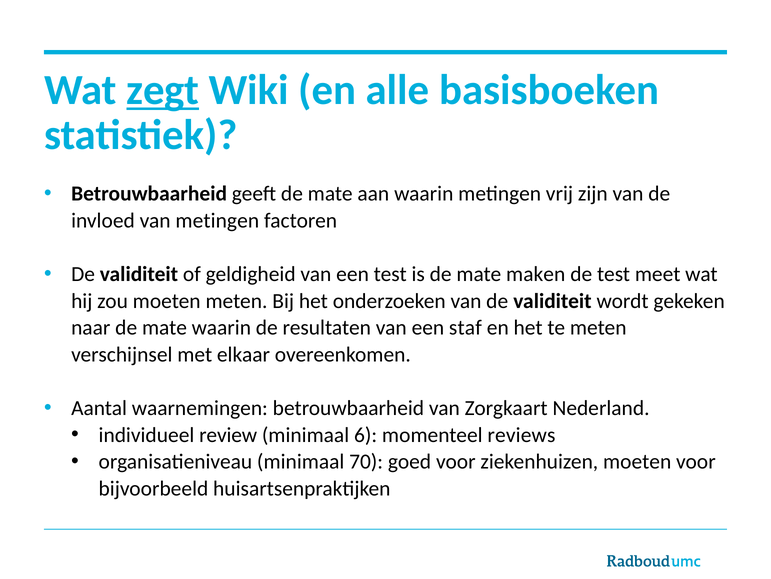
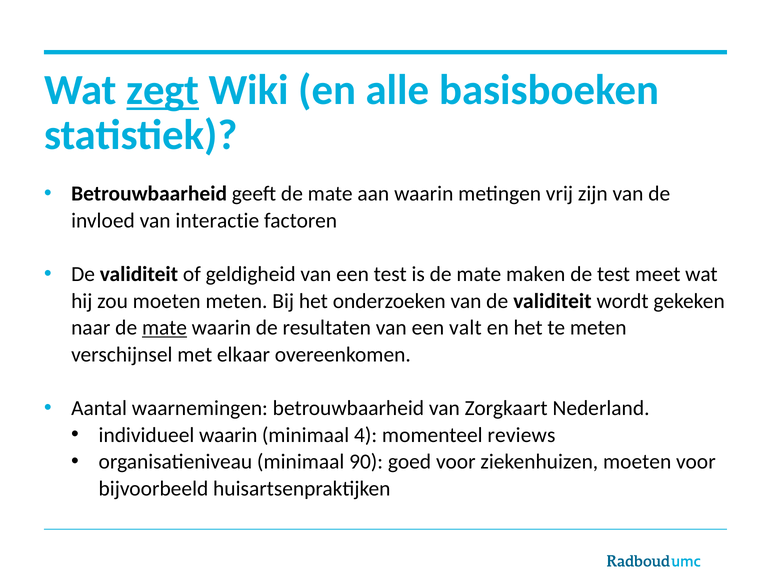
van metingen: metingen -> interactie
mate at (164, 327) underline: none -> present
staf: staf -> valt
individueel review: review -> waarin
6: 6 -> 4
70: 70 -> 90
